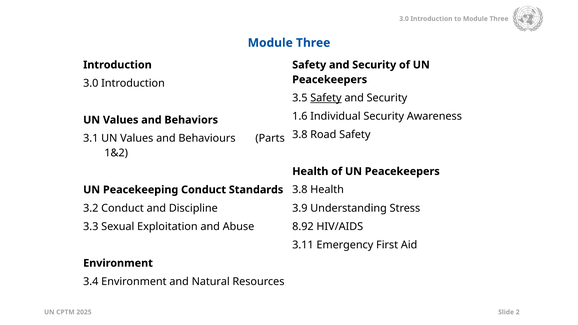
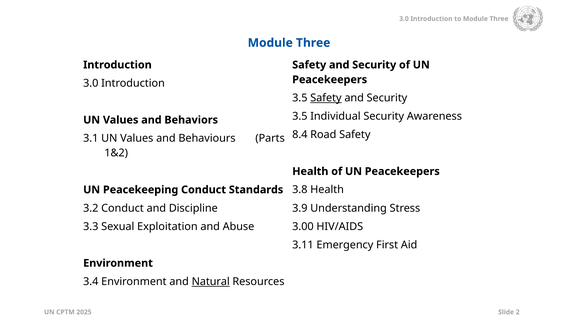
1.6 at (300, 116): 1.6 -> 3.5
3.8 at (300, 135): 3.8 -> 8.4
8.92: 8.92 -> 3.00
Natural underline: none -> present
